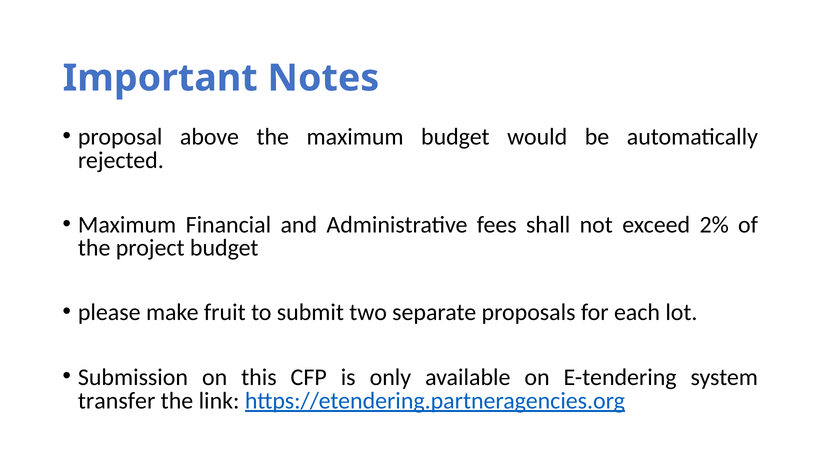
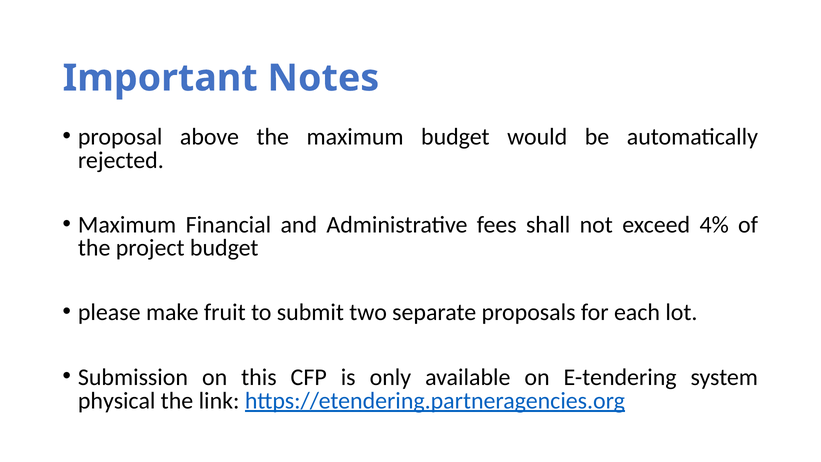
2%: 2% -> 4%
transfer: transfer -> physical
